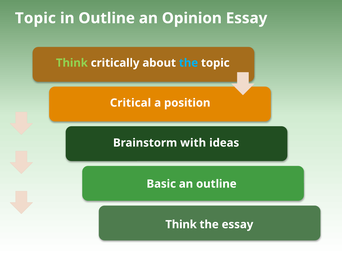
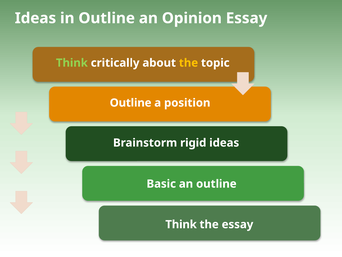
Topic at (35, 18): Topic -> Ideas
the at (188, 63) colour: light blue -> yellow
Critical at (130, 103): Critical -> Outline
with: with -> rigid
